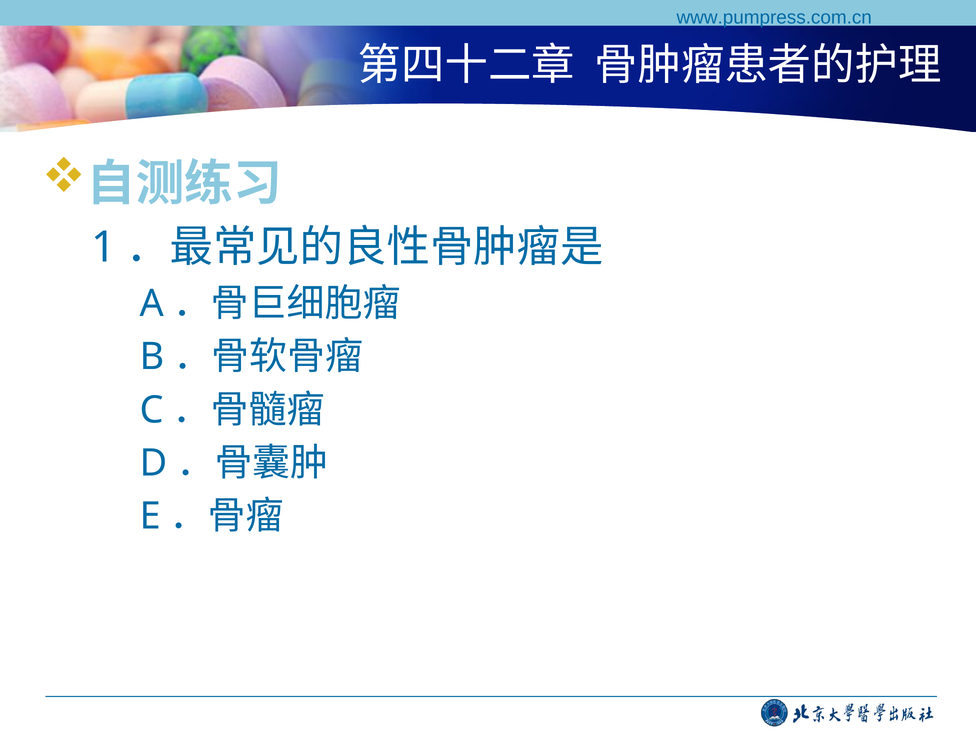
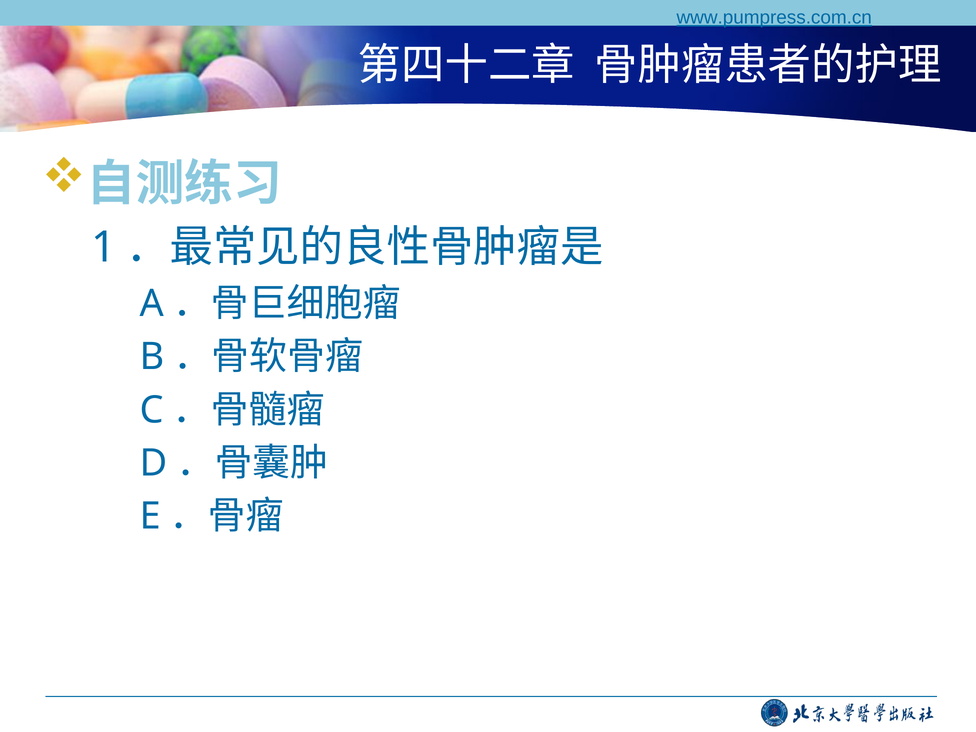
www.pumpress.com.cn underline: none -> present
